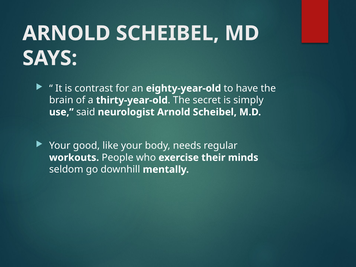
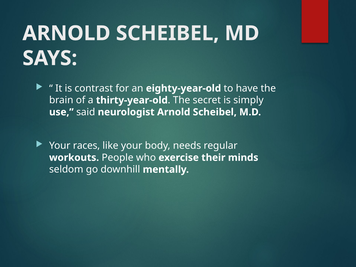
good: good -> races
